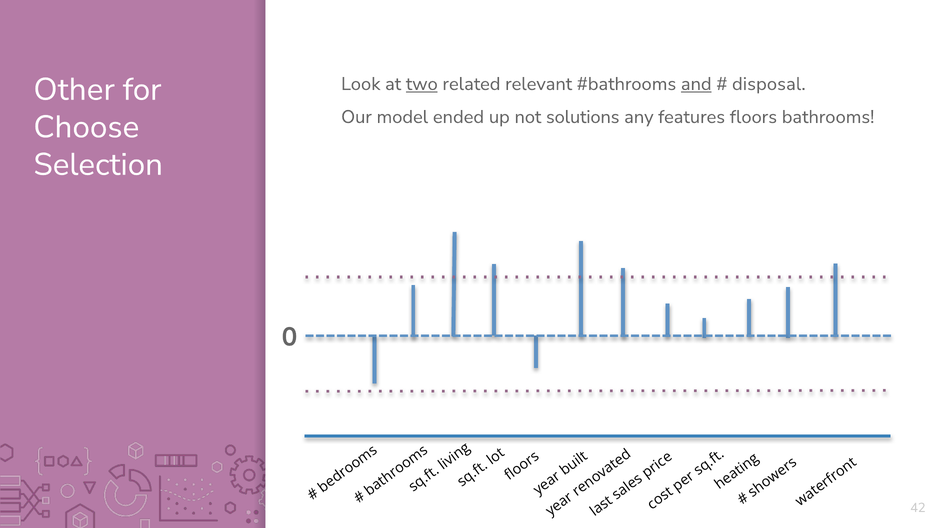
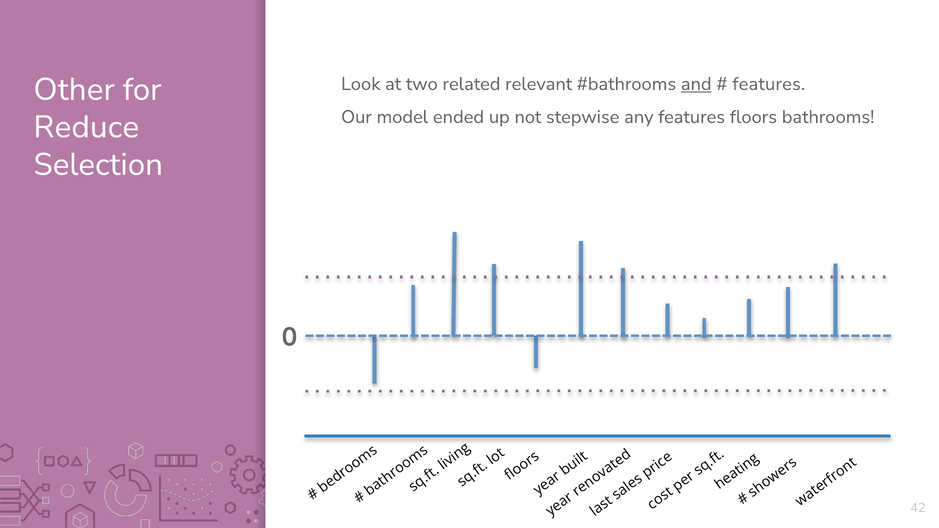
two underline: present -> none
disposal at (769, 84): disposal -> features
solutions: solutions -> stepwise
Choose: Choose -> Reduce
